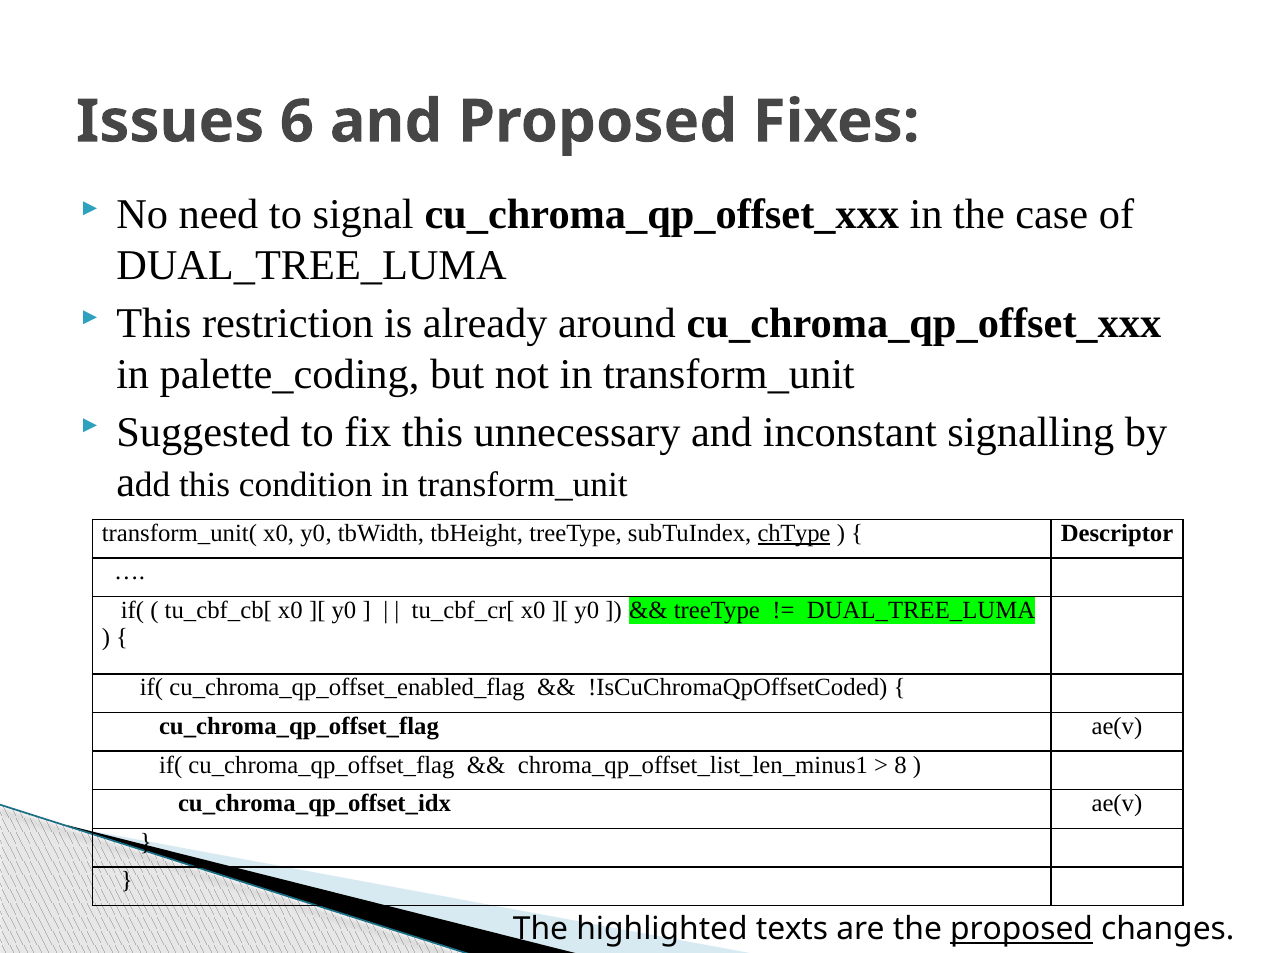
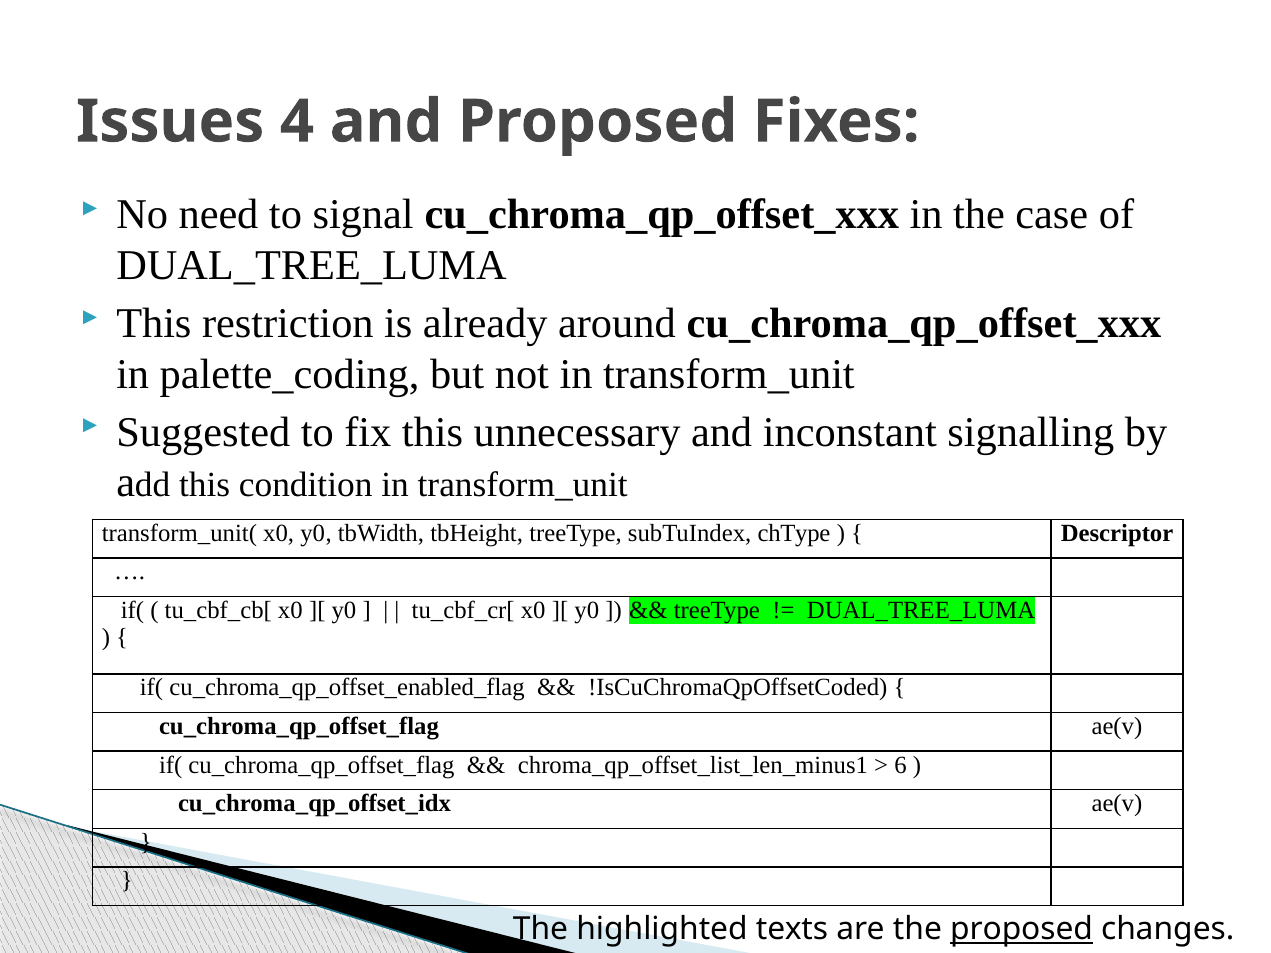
6: 6 -> 4
chType underline: present -> none
8: 8 -> 6
